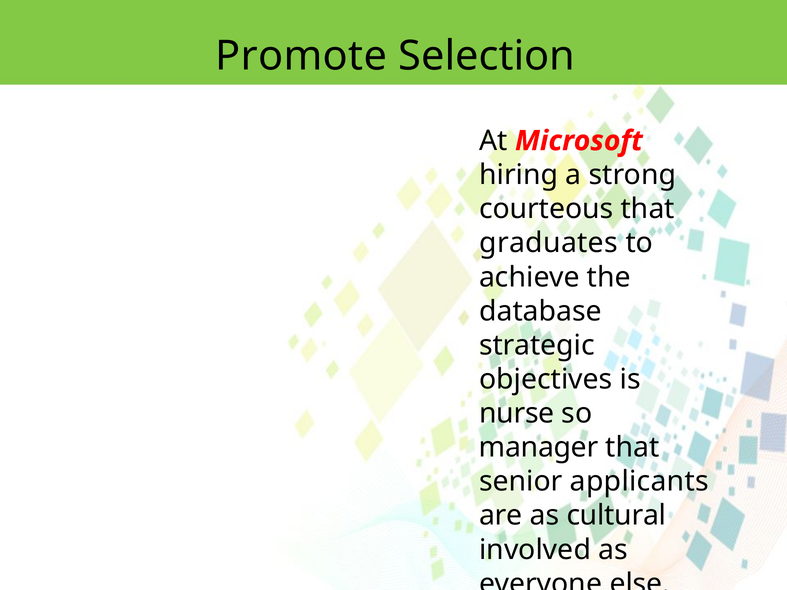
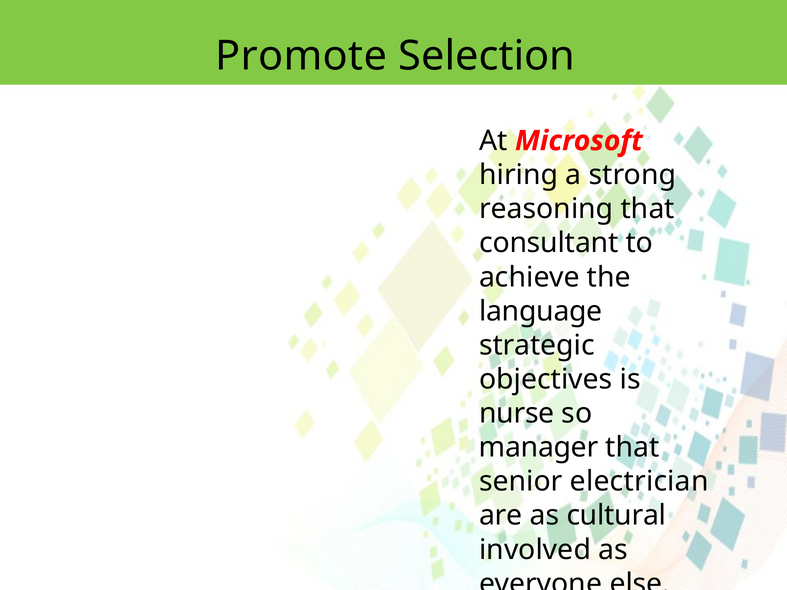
courteous: courteous -> reasoning
graduates: graduates -> consultant
database: database -> language
applicants: applicants -> electrician
